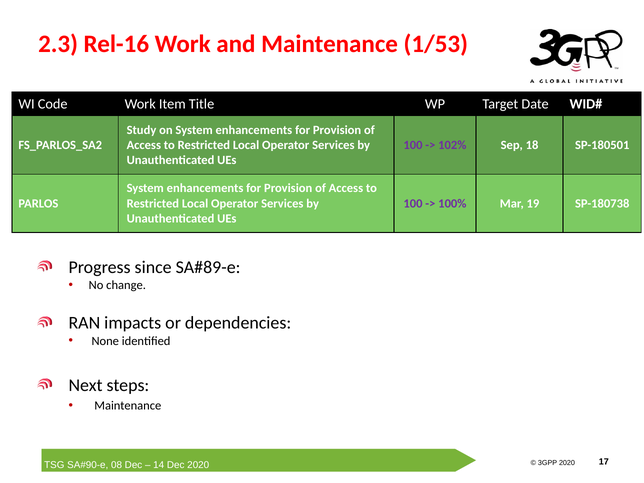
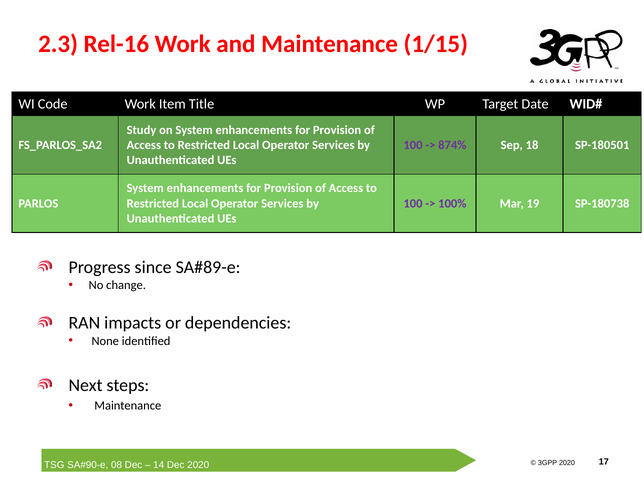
1/53: 1/53 -> 1/15
102%: 102% -> 874%
